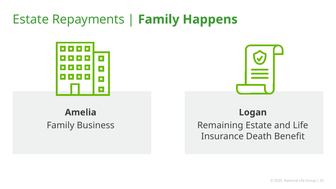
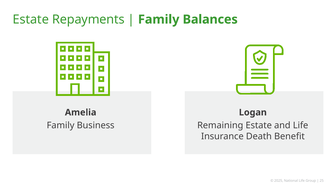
Happens: Happens -> Balances
